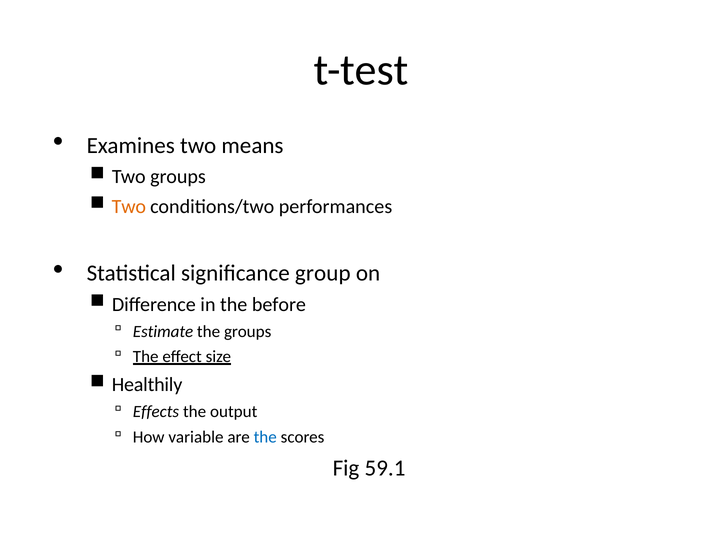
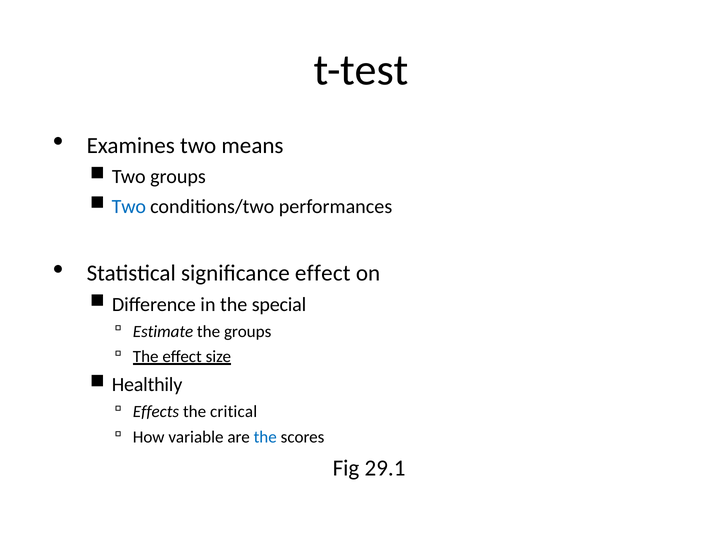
Two at (129, 206) colour: orange -> blue
significance group: group -> effect
before: before -> special
output: output -> critical
59.1: 59.1 -> 29.1
